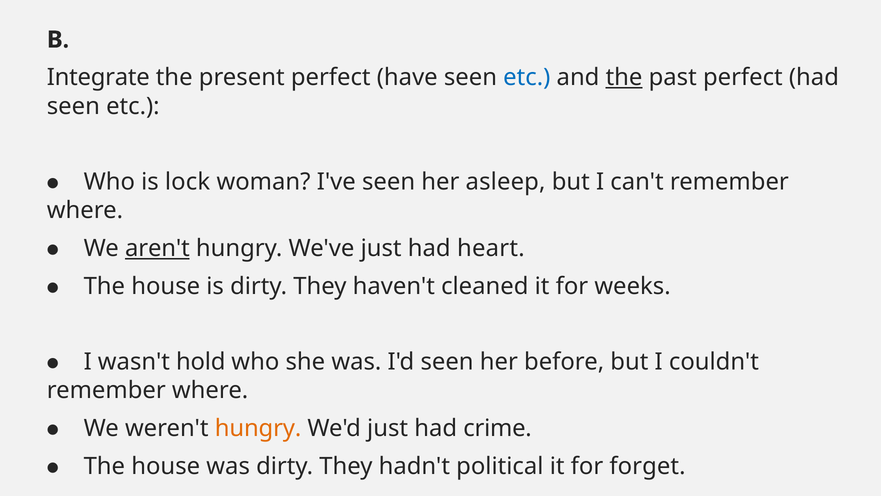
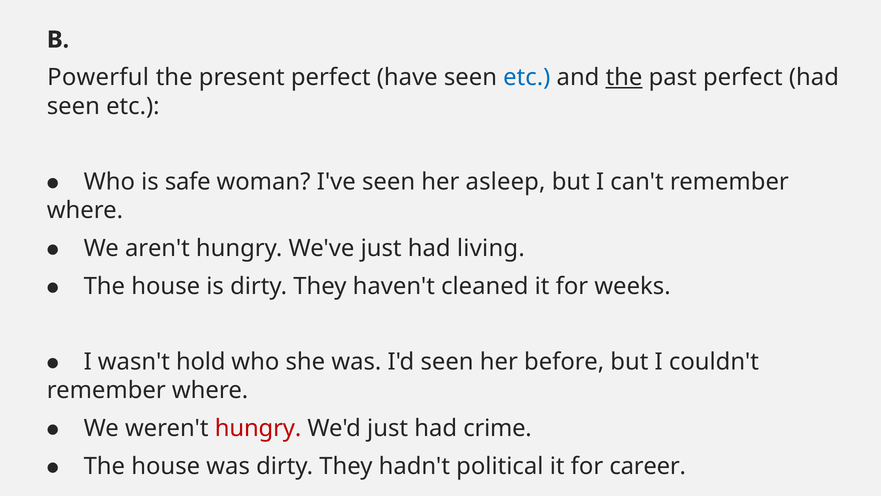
Integrate: Integrate -> Powerful
lock: lock -> safe
aren't underline: present -> none
heart: heart -> living
hungry at (258, 428) colour: orange -> red
forget: forget -> career
